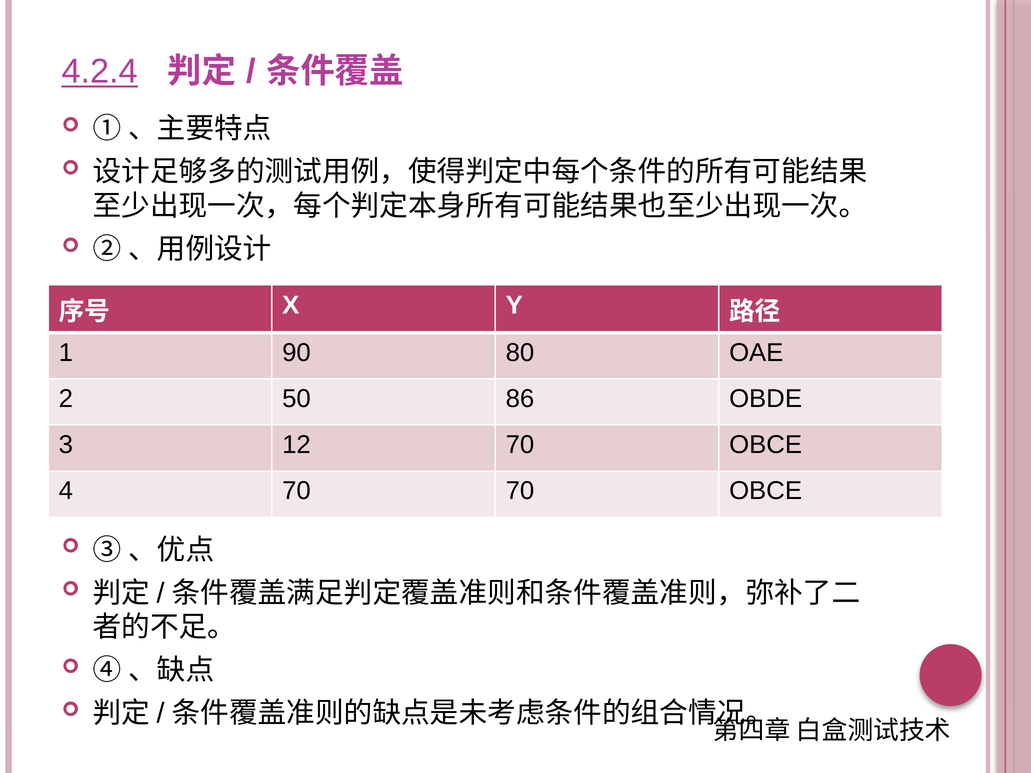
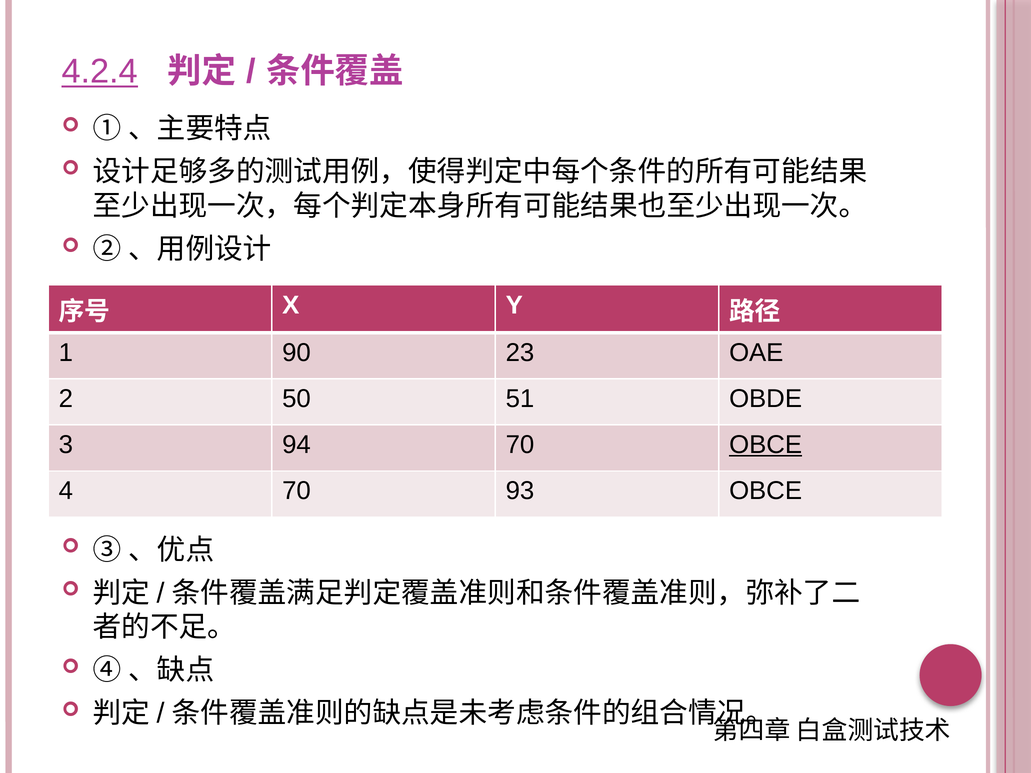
80: 80 -> 23
86: 86 -> 51
12: 12 -> 94
OBCE at (766, 445) underline: none -> present
70 70: 70 -> 93
